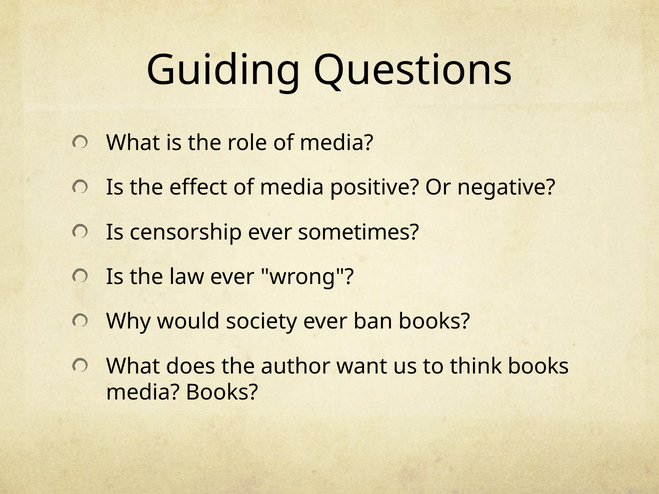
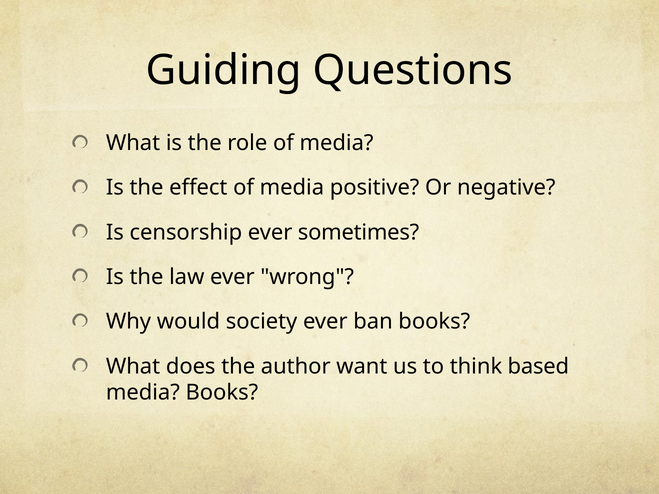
think books: books -> based
